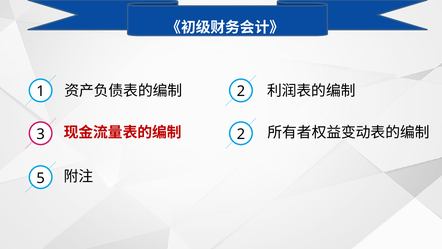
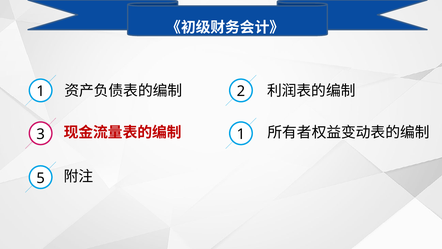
3 2: 2 -> 1
